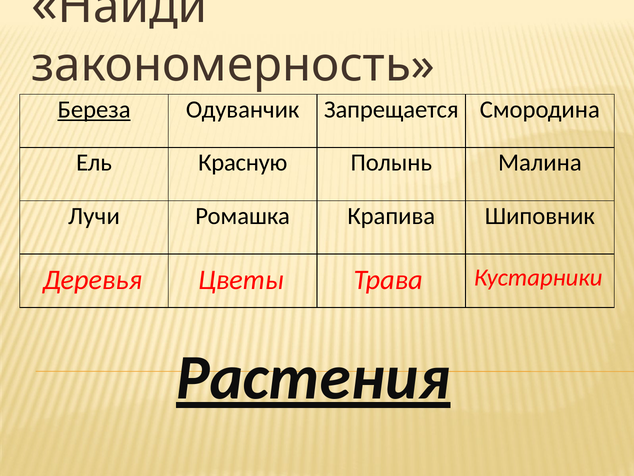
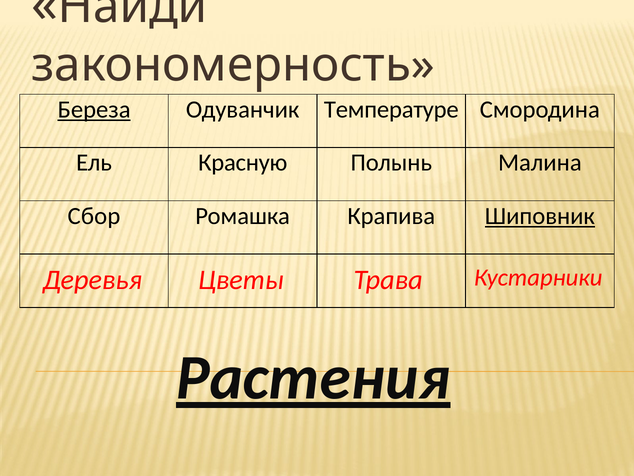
Запрещается: Запрещается -> Температуре
Лучи: Лучи -> Сбор
Шиповник underline: none -> present
